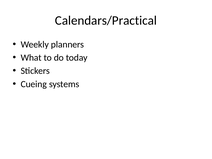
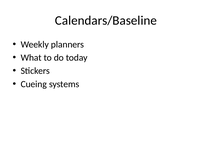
Calendars/Practical: Calendars/Practical -> Calendars/Baseline
